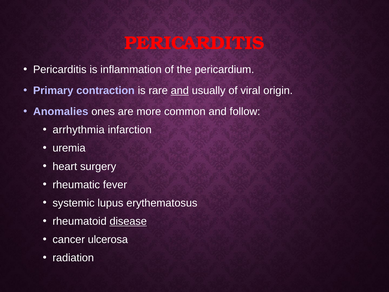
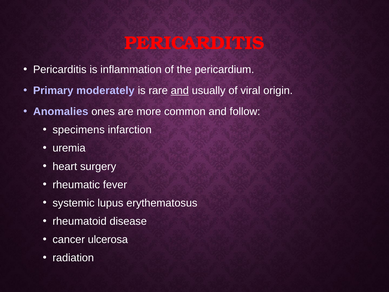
contraction: contraction -> moderately
arrhythmia: arrhythmia -> specimens
disease underline: present -> none
